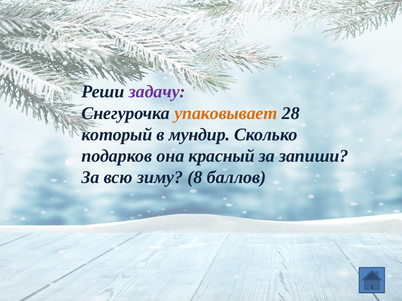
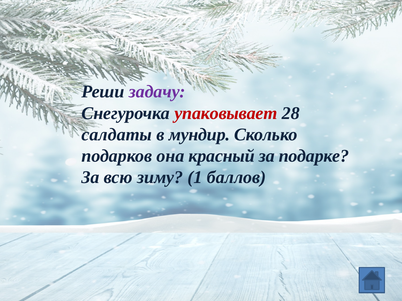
упаковывает colour: orange -> red
который: который -> салдаты
запиши: запиши -> подарке
8: 8 -> 1
